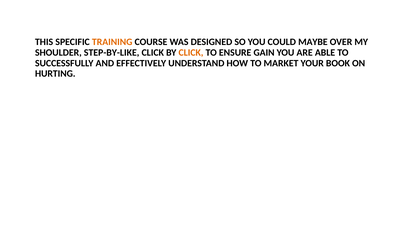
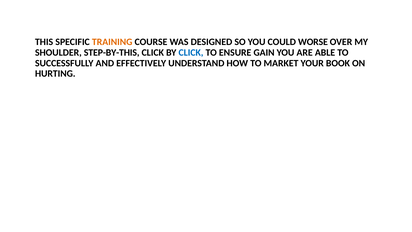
MAYBE: MAYBE -> WORSE
STEP-BY-LIKE: STEP-BY-LIKE -> STEP-BY-THIS
CLICK at (191, 53) colour: orange -> blue
